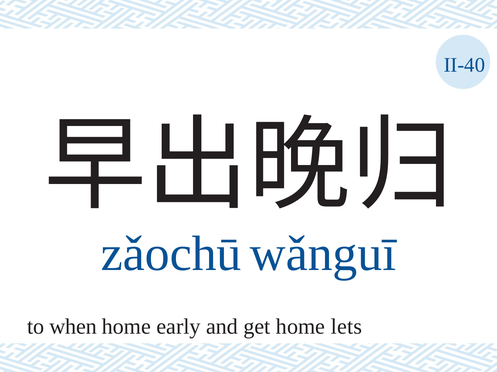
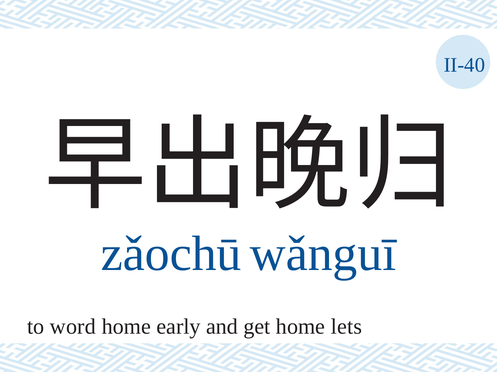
when: when -> word
